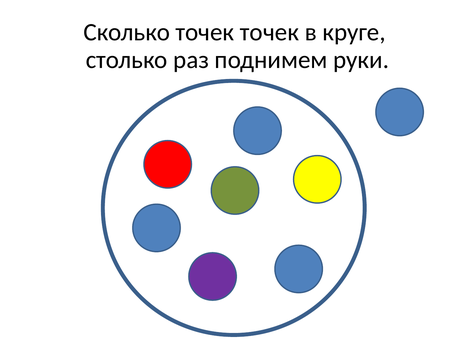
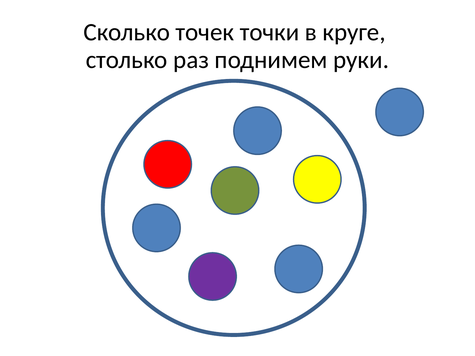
точек точек: точек -> точки
